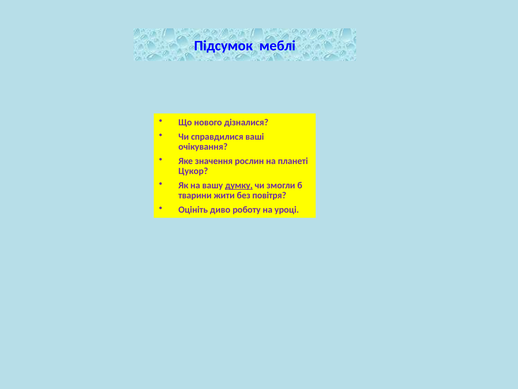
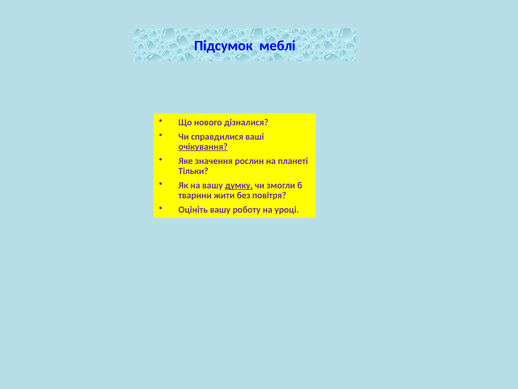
очікування underline: none -> present
Цукор: Цукор -> Тільки
Оцініть диво: диво -> вашу
